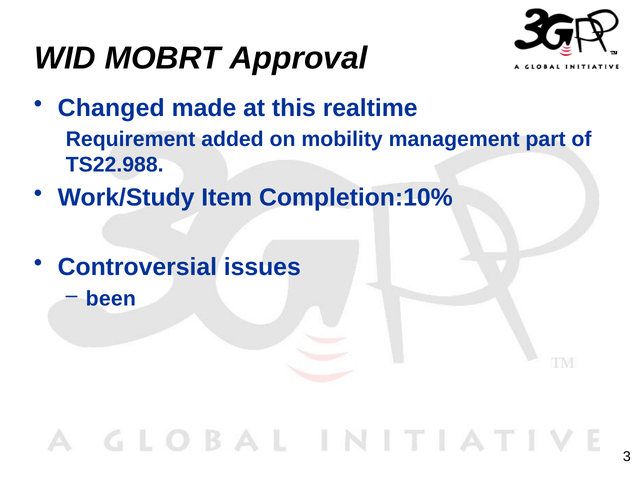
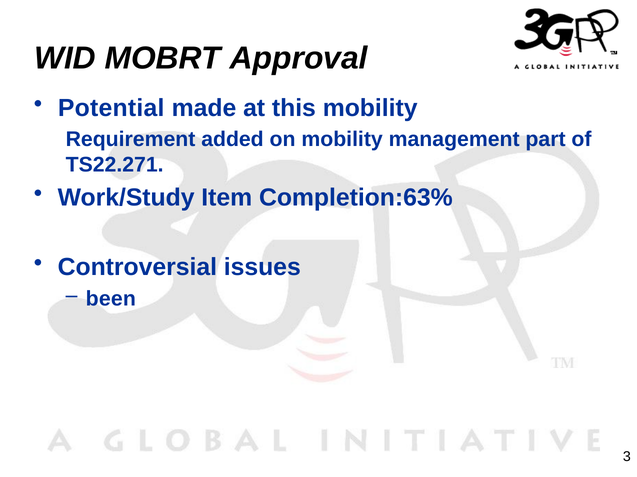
Changed: Changed -> Potential
this realtime: realtime -> mobility
TS22.988: TS22.988 -> TS22.271
Completion:10%: Completion:10% -> Completion:63%
